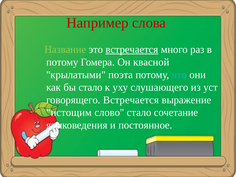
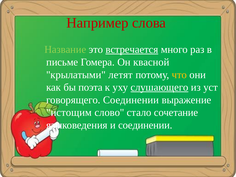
потому at (62, 62): потому -> письме
поэта: поэта -> летят
что colour: light blue -> yellow
бы стало: стало -> поэта
слушающего underline: none -> present
говорящего Встречается: Встречается -> Соединении
и постоянное: постоянное -> соединении
